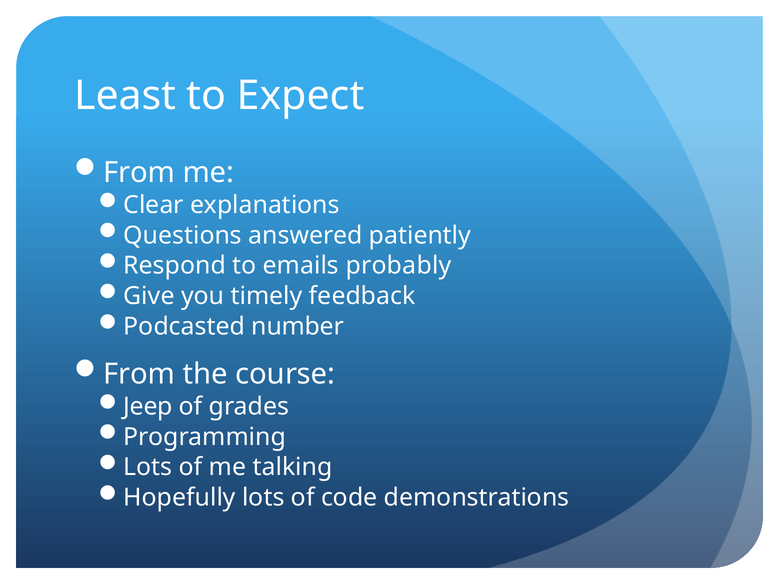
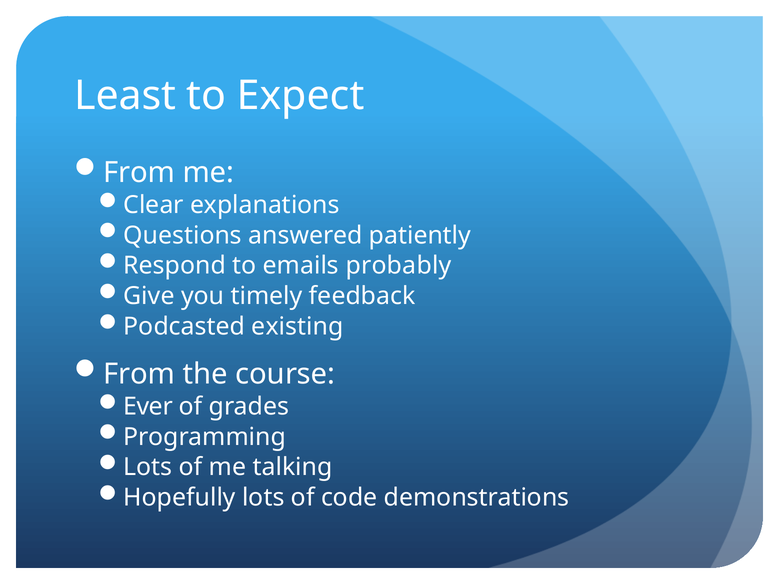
number: number -> existing
Jeep: Jeep -> Ever
